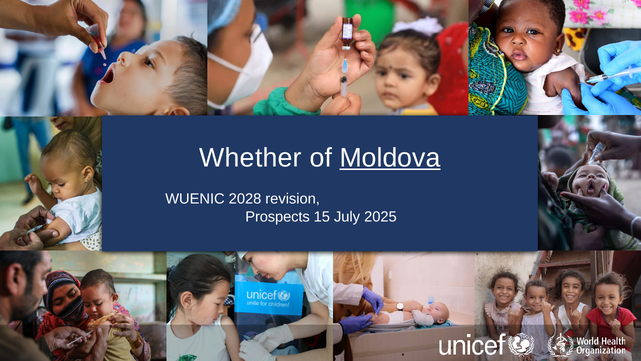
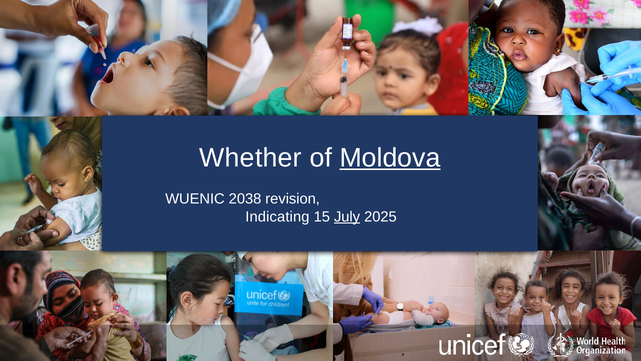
2028: 2028 -> 2038
Prospects: Prospects -> Indicating
July underline: none -> present
